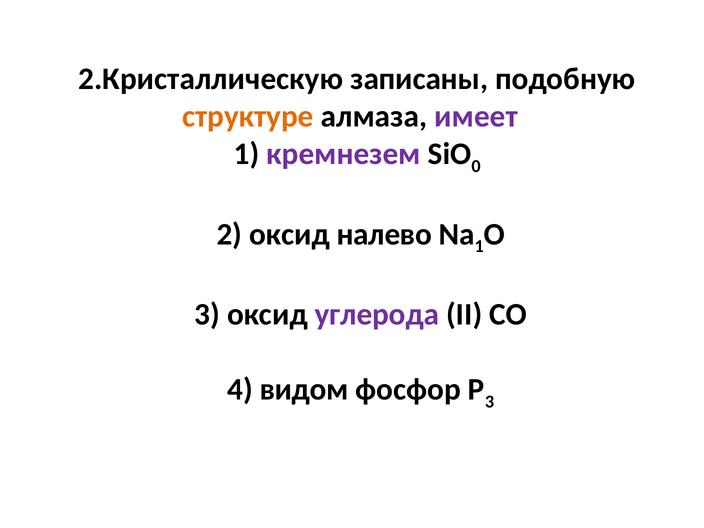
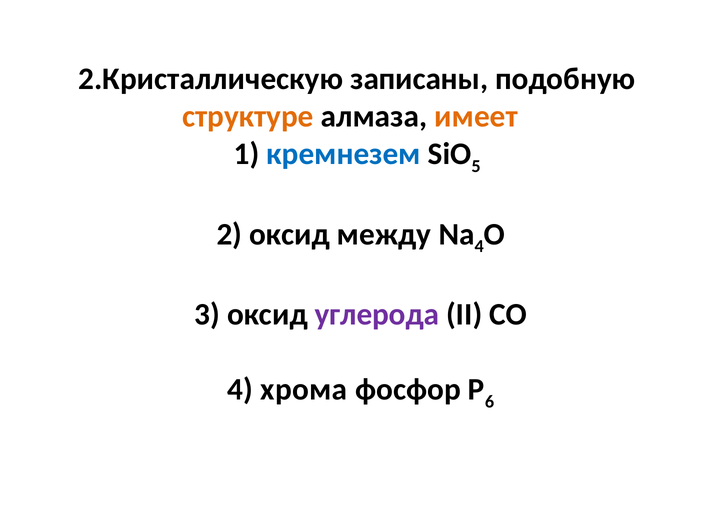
имеет colour: purple -> orange
кремнезем colour: purple -> blue
0: 0 -> 5
налево: налево -> между
1 at (479, 246): 1 -> 4
видом: видом -> хрома
3 at (490, 402): 3 -> 6
